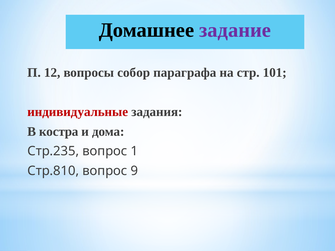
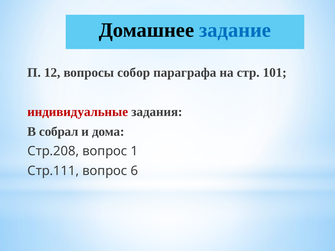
задание colour: purple -> blue
костра: костра -> собрал
Стр.235: Стр.235 -> Стр.208
Стр.810: Стр.810 -> Стр.111
9: 9 -> 6
